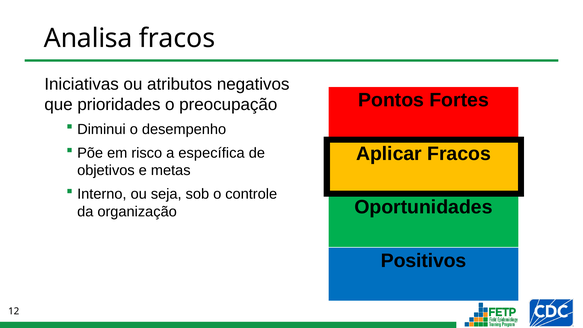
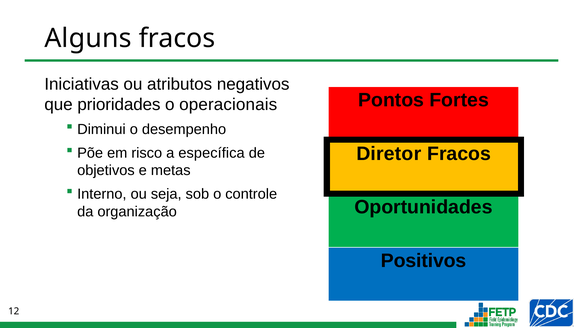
Analisa: Analisa -> Alguns
preocupação: preocupação -> operacionais
Aplicar: Aplicar -> Diretor
